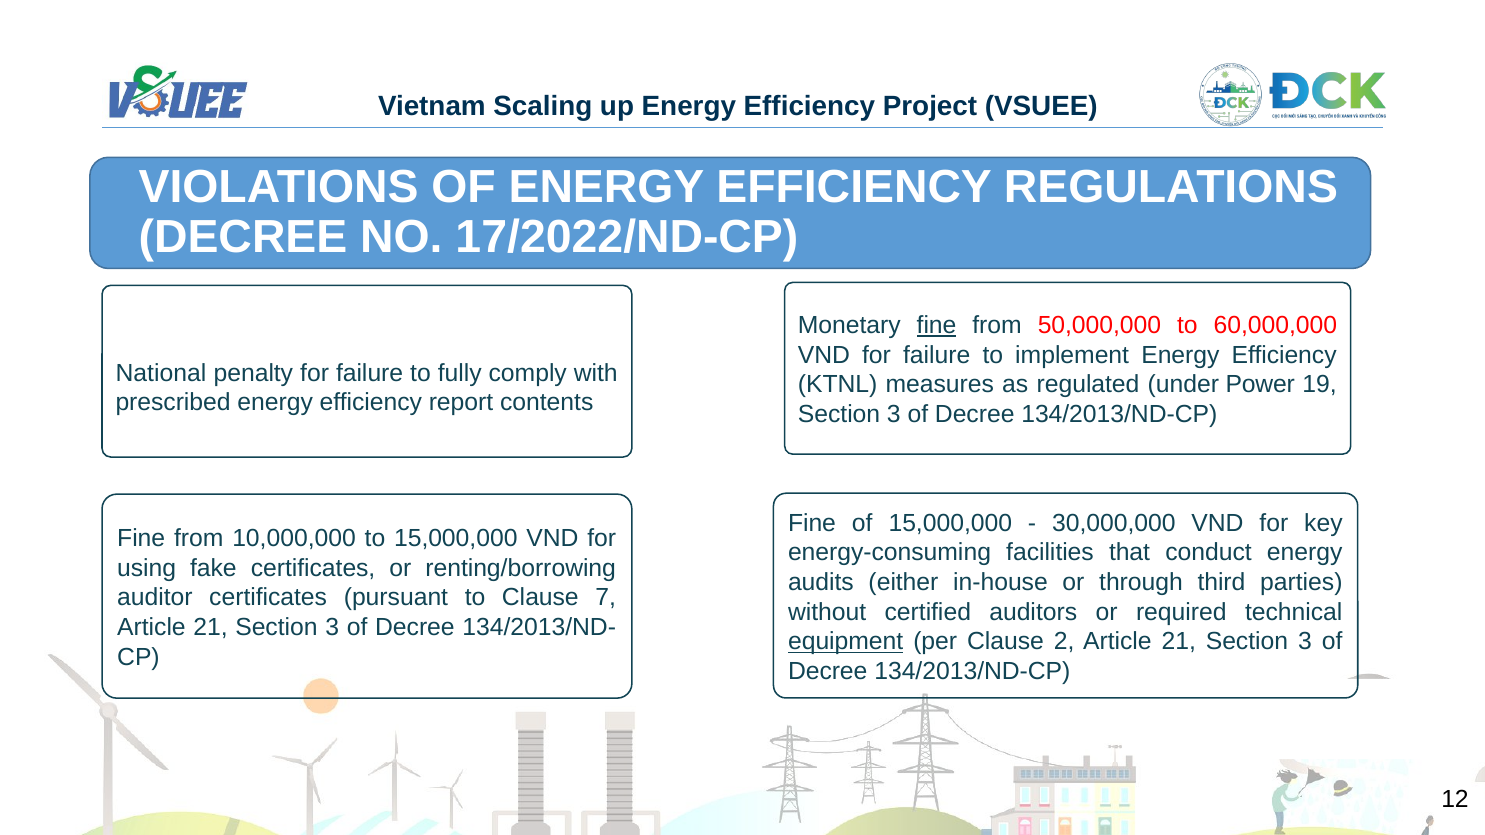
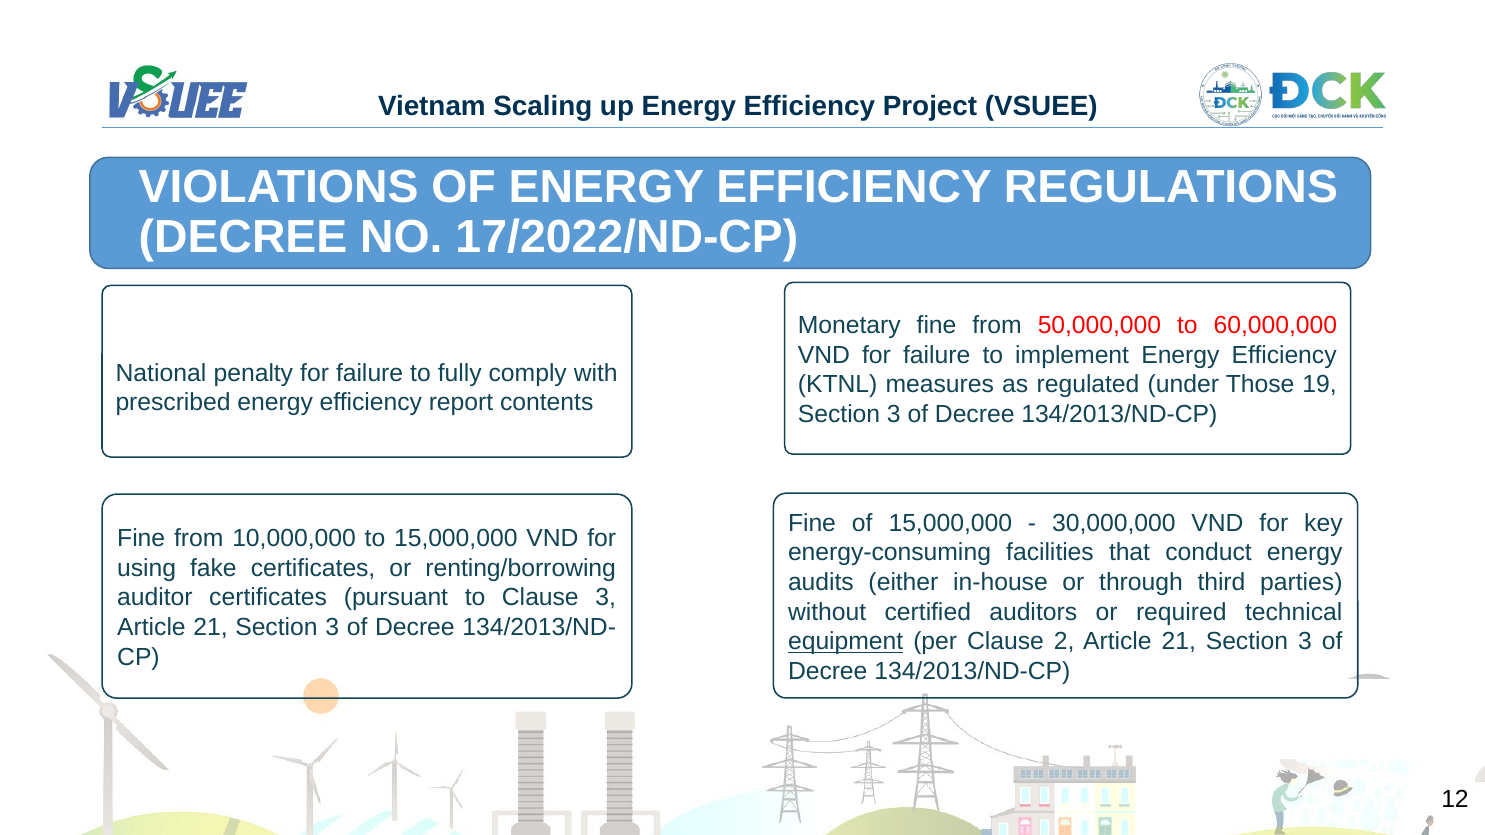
fine at (937, 326) underline: present -> none
Power: Power -> Those
Clause 7: 7 -> 3
